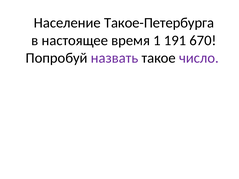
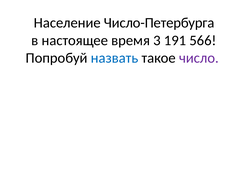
Такое-Петербурга: Такое-Петербурга -> Число-Петербурга
1: 1 -> 3
670: 670 -> 566
назвать colour: purple -> blue
